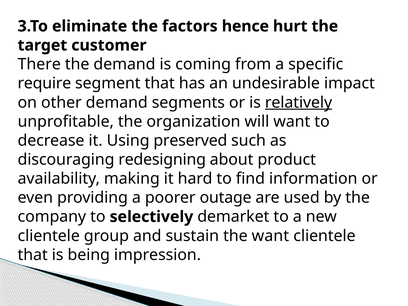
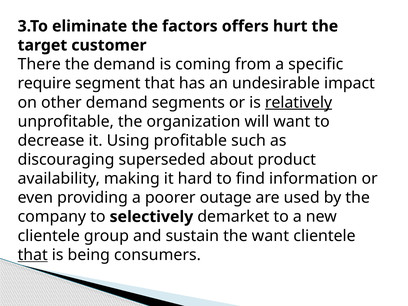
hence: hence -> offers
preserved: preserved -> profitable
redesigning: redesigning -> superseded
that at (33, 255) underline: none -> present
impression: impression -> consumers
